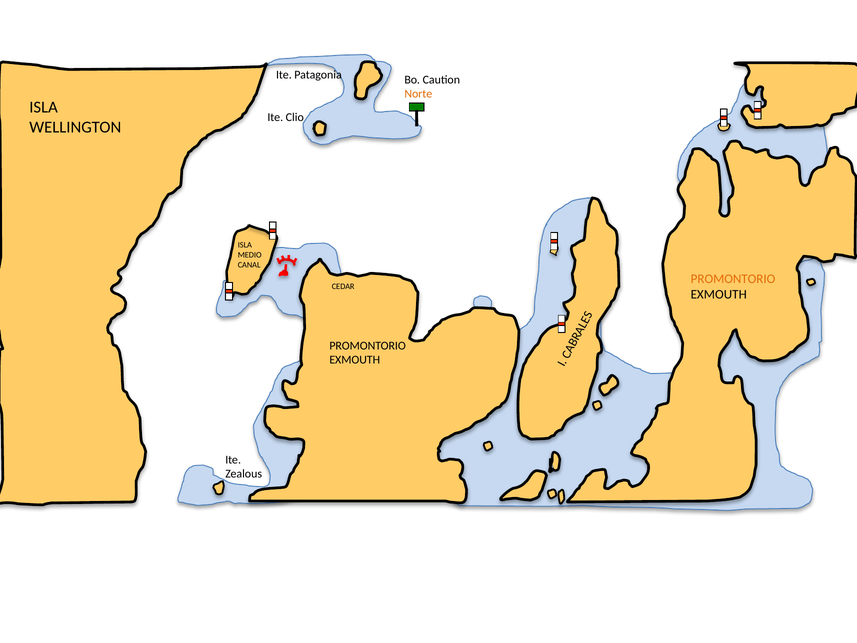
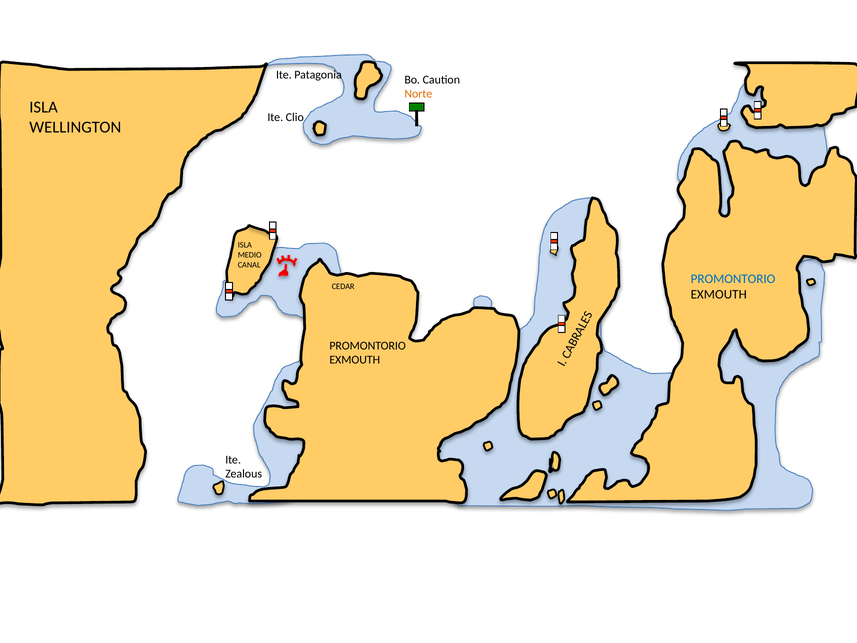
PROMONTORIO at (733, 279) colour: orange -> blue
